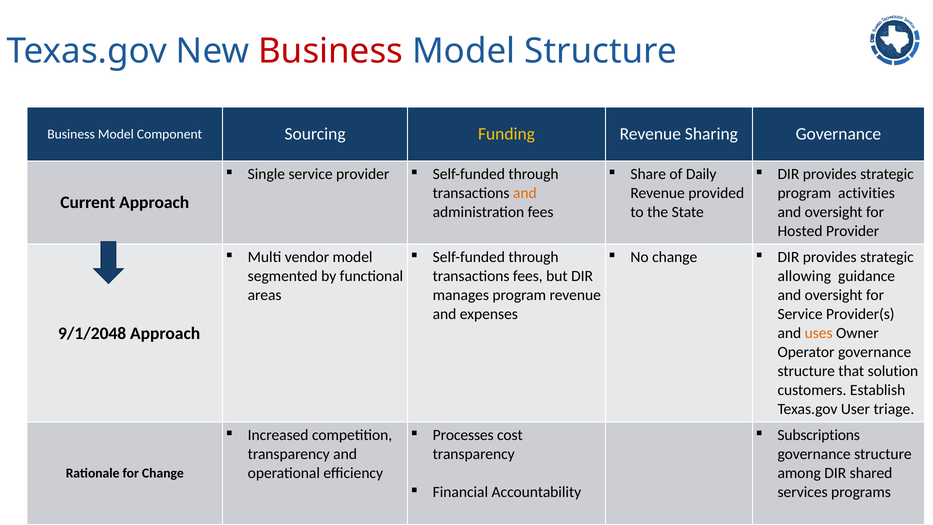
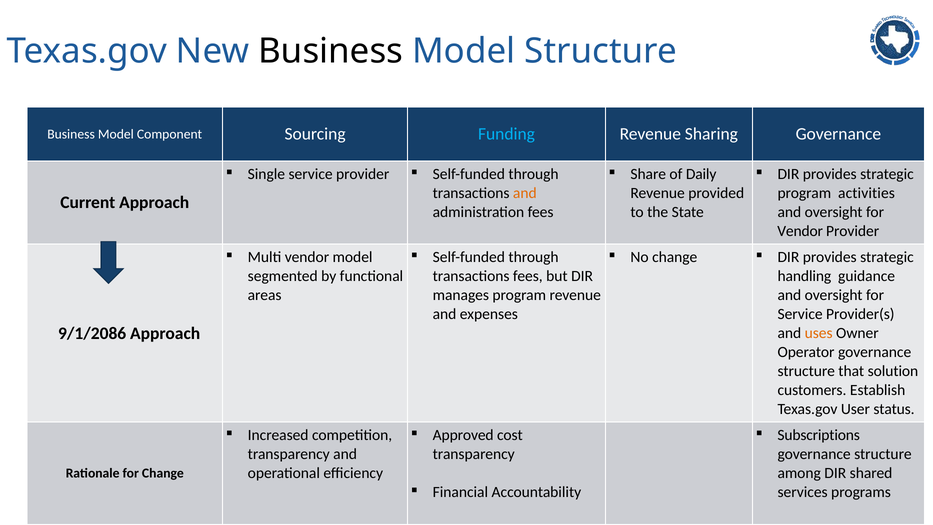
Business at (331, 51) colour: red -> black
Funding colour: yellow -> light blue
Hosted at (800, 231): Hosted -> Vendor
allowing: allowing -> handling
9/1/2048: 9/1/2048 -> 9/1/2086
triage: triage -> status
Processes: Processes -> Approved
